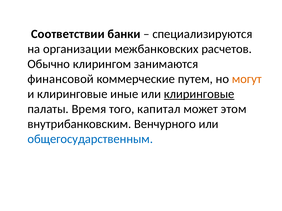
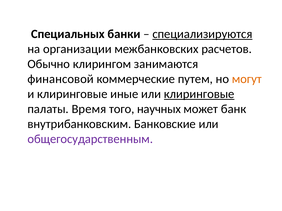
Соответствии: Соответствии -> Специальных
специализируются underline: none -> present
капитал: капитал -> научных
этом: этом -> банк
Венчурного: Венчурного -> Банковские
общегосударственным colour: blue -> purple
